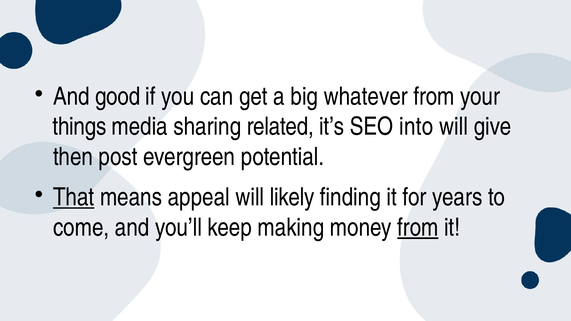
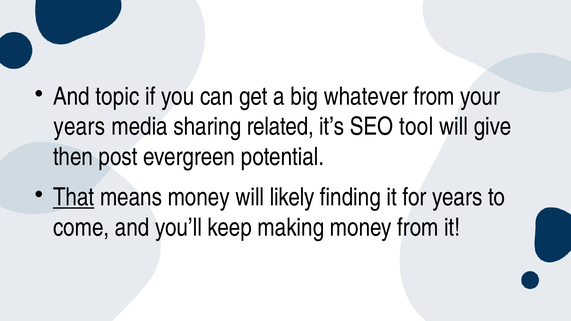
good: good -> topic
things at (79, 127): things -> years
into: into -> tool
means appeal: appeal -> money
from at (418, 228) underline: present -> none
